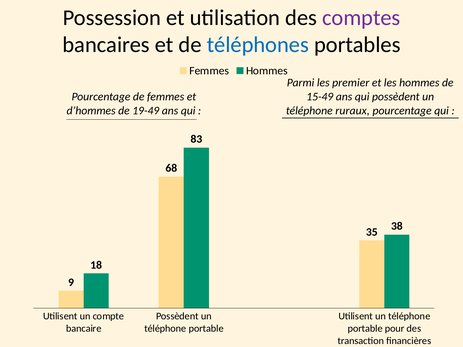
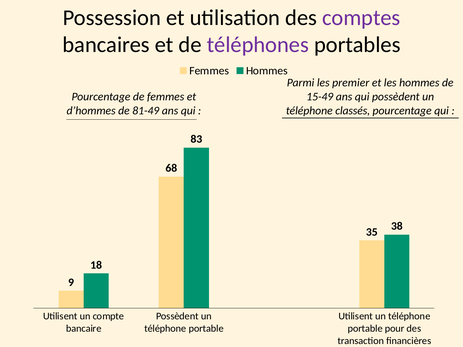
téléphones colour: blue -> purple
ruraux: ruraux -> classés
19-49: 19-49 -> 81-49
